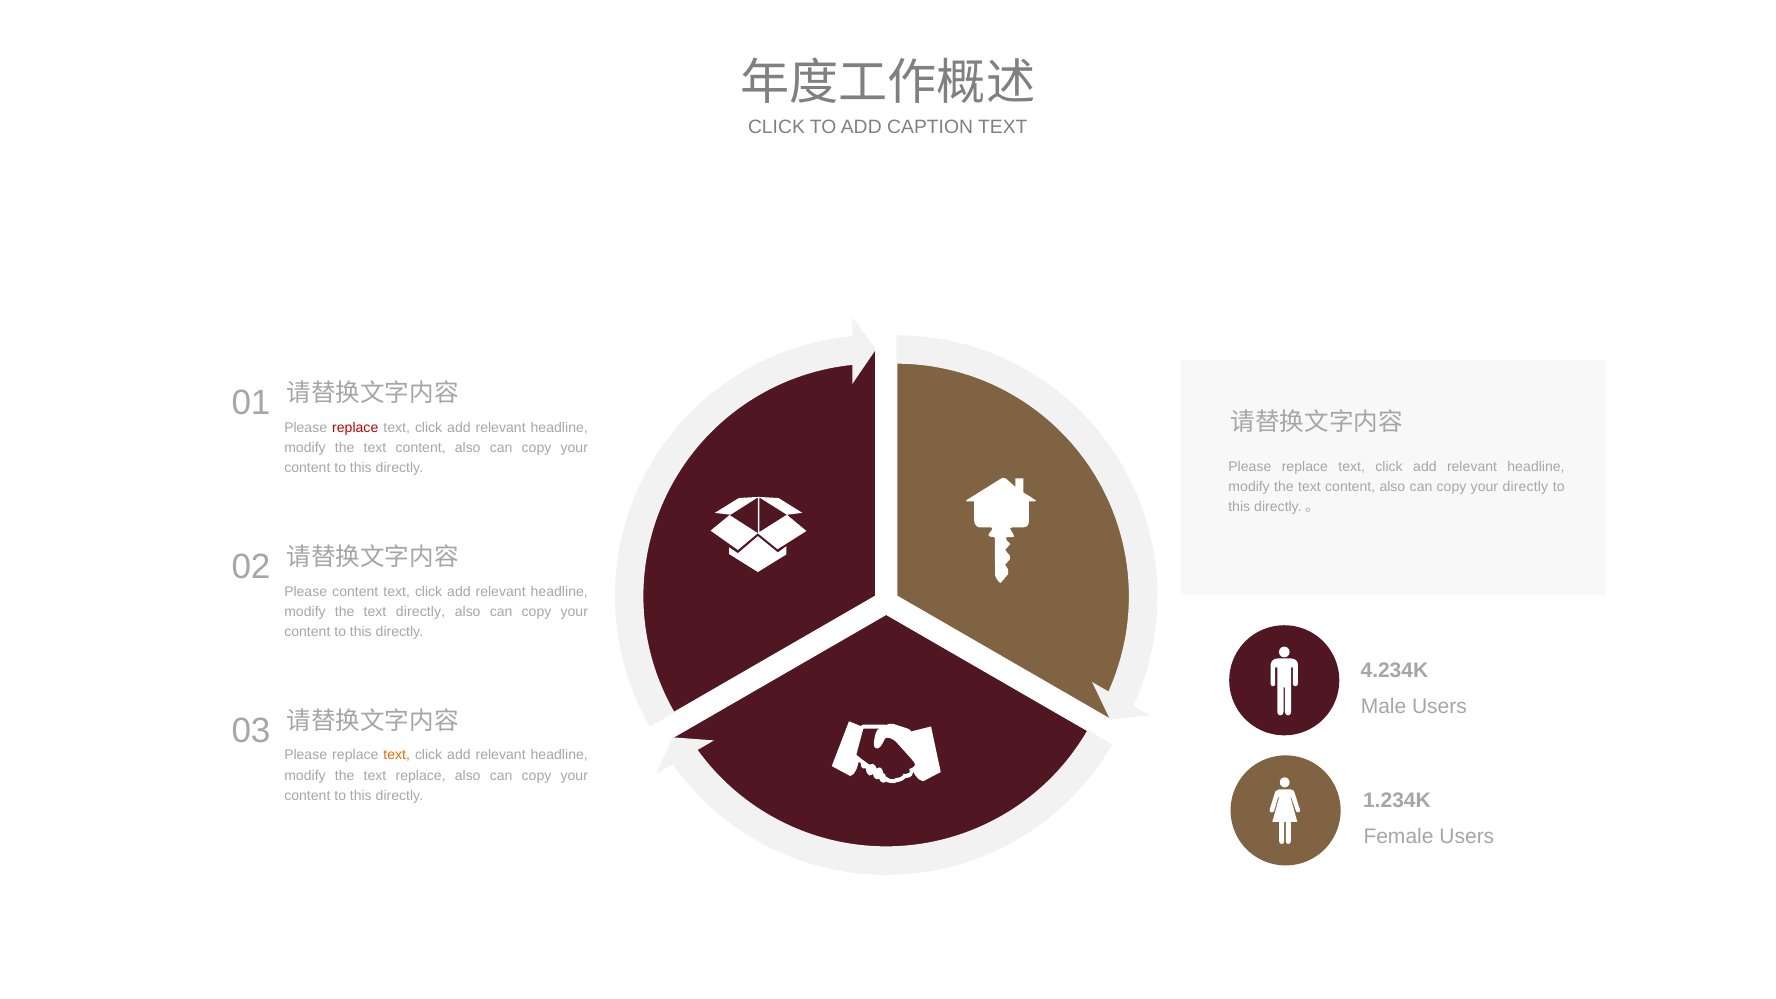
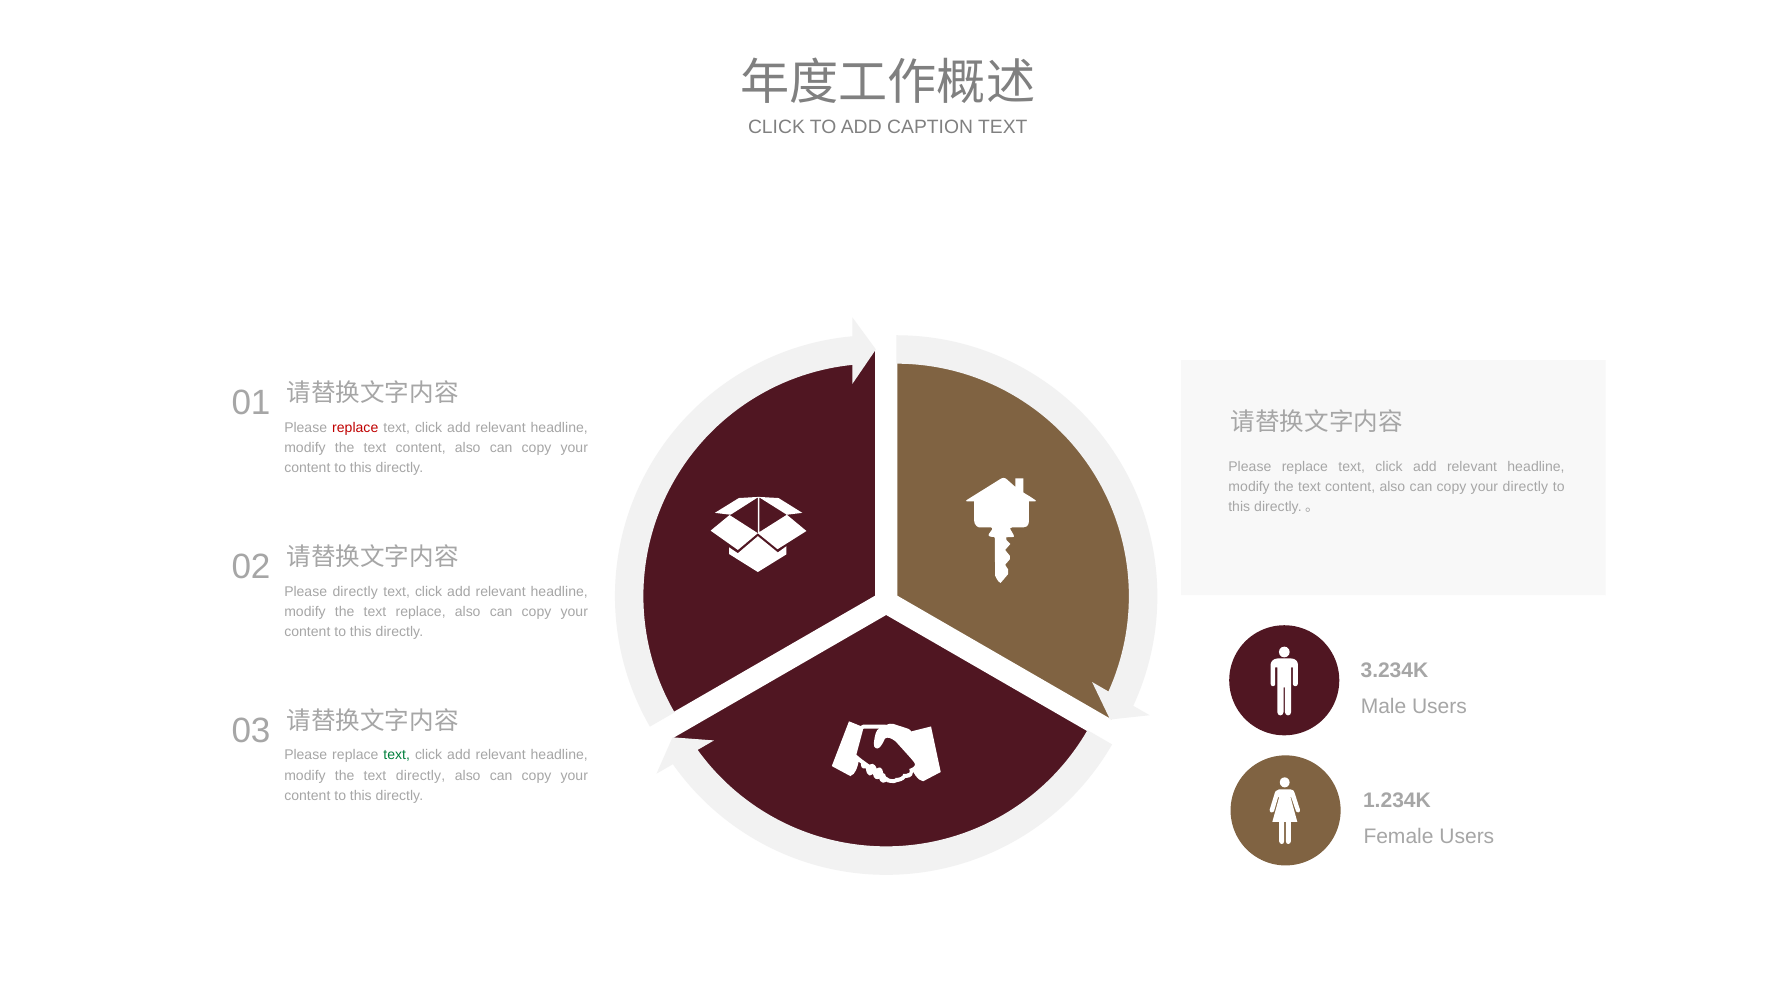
Please content: content -> directly
text directly: directly -> replace
4.234K: 4.234K -> 3.234K
text at (397, 755) colour: orange -> green
text replace: replace -> directly
